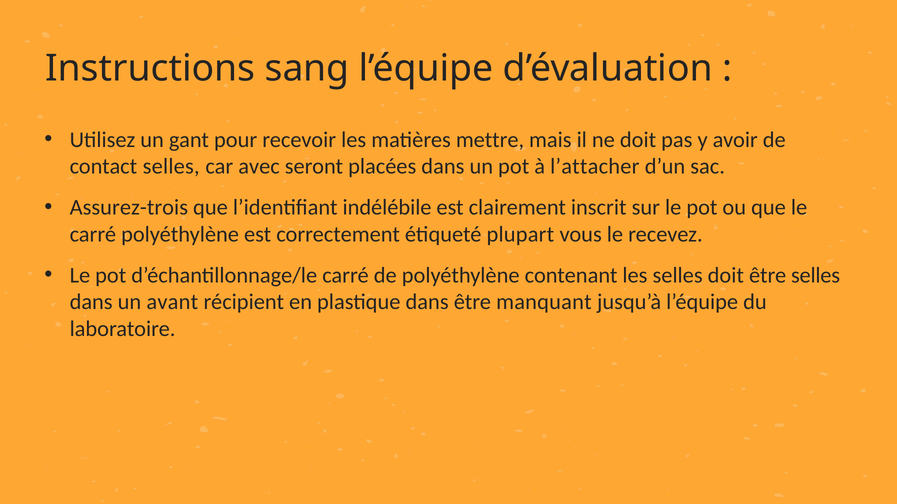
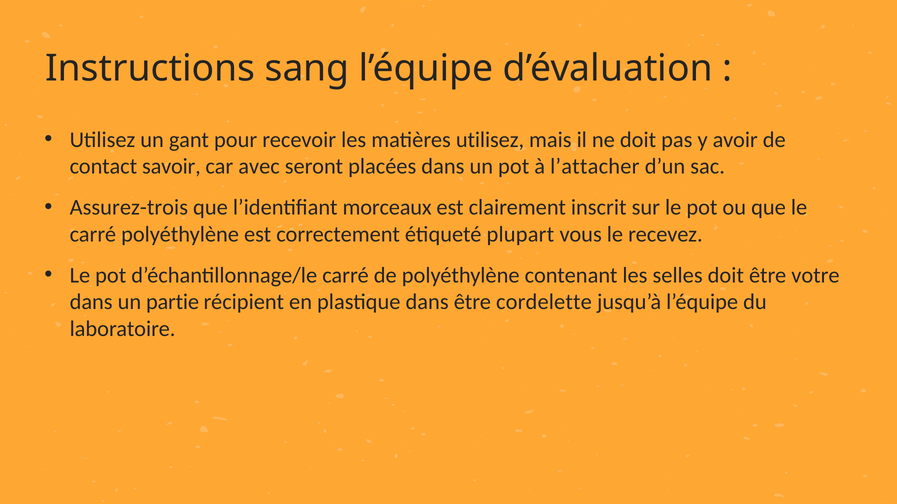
matières mettre: mettre -> utilisez
contact selles: selles -> savoir
indélébile: indélébile -> morceaux
être selles: selles -> votre
avant: avant -> partie
manquant: manquant -> cordelette
